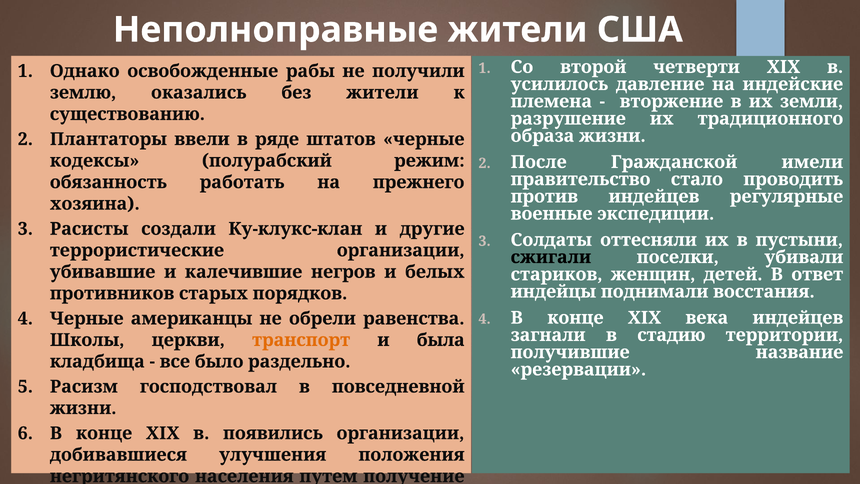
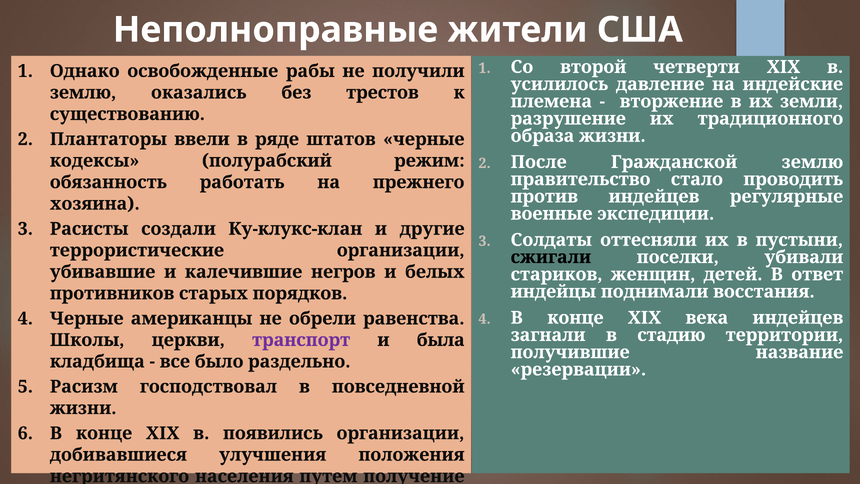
без жители: жители -> трестов
Гражданской имели: имели -> землю
транспорт colour: orange -> purple
